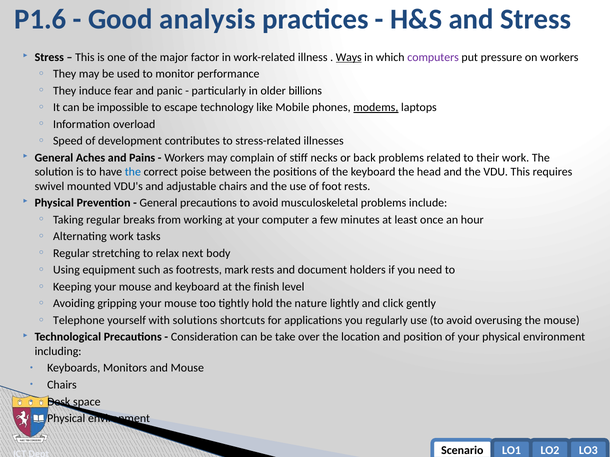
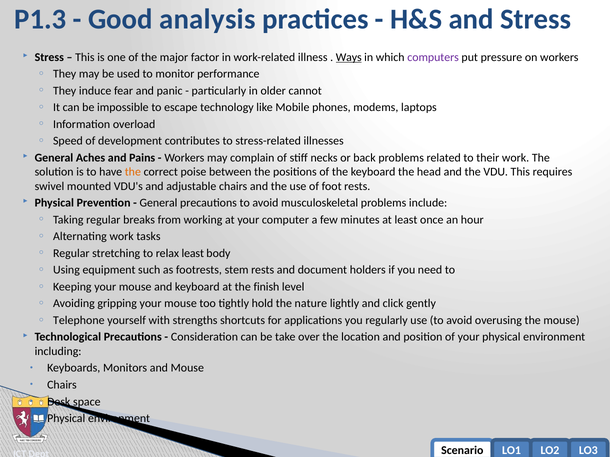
P1.6: P1.6 -> P1.3
billions: billions -> cannot
modems underline: present -> none
the at (133, 172) colour: blue -> orange
relax next: next -> least
mark: mark -> stem
solutions: solutions -> strengths
